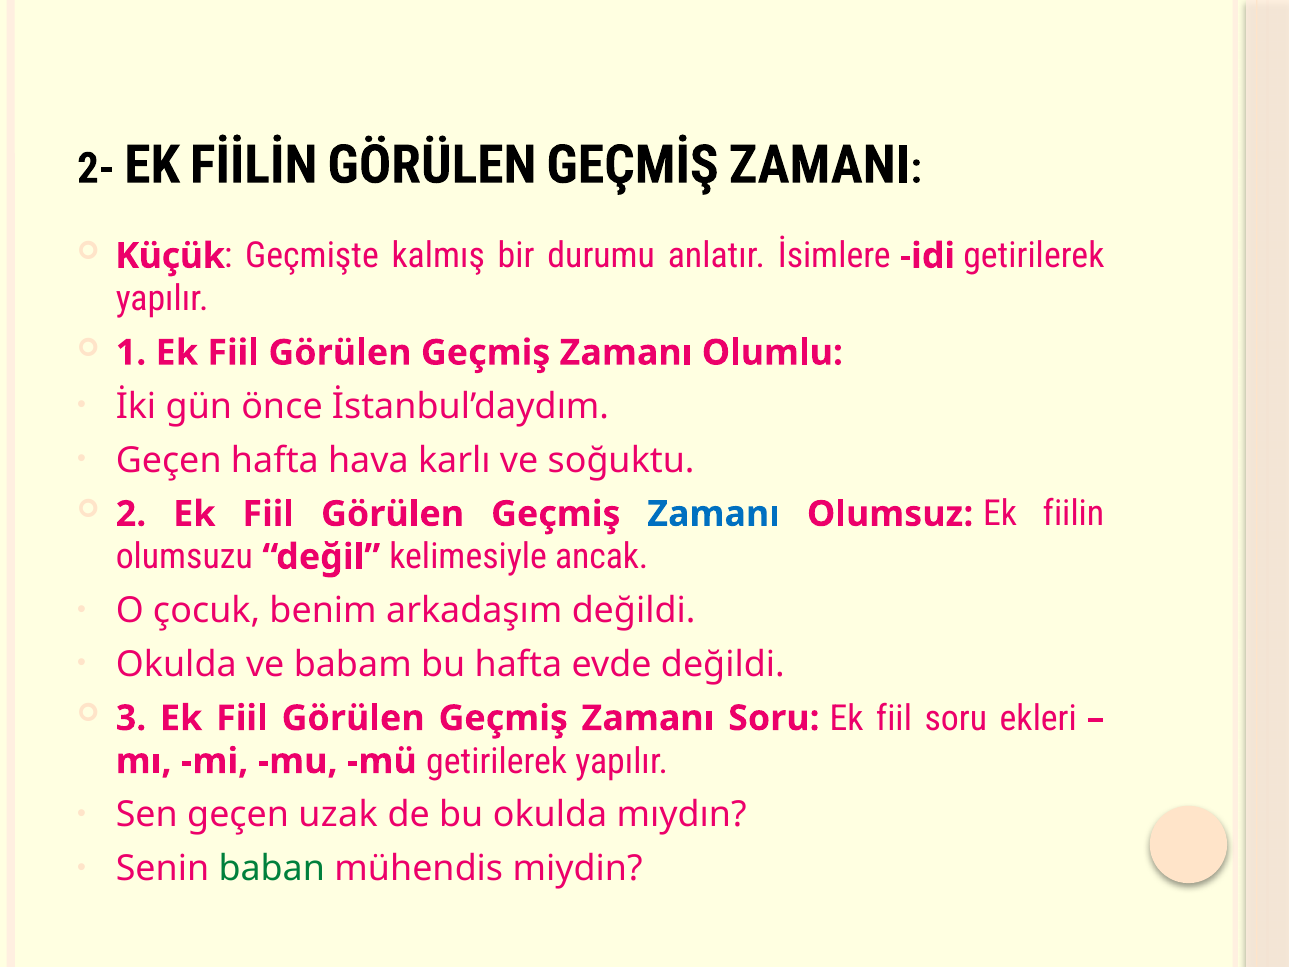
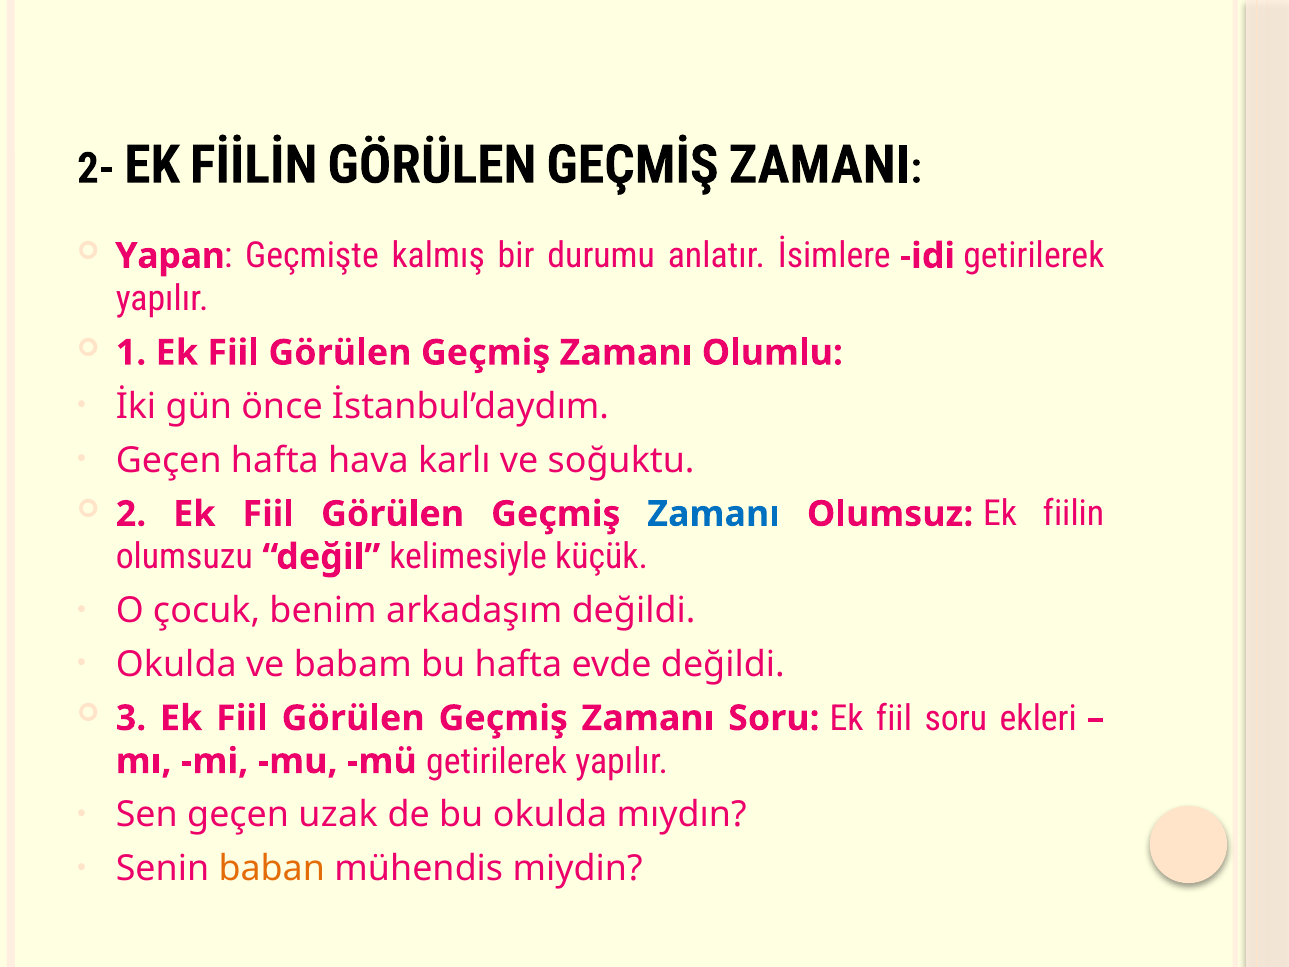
Küçük: Küçük -> Yapan
ancak: ancak -> küçük
baban colour: green -> orange
